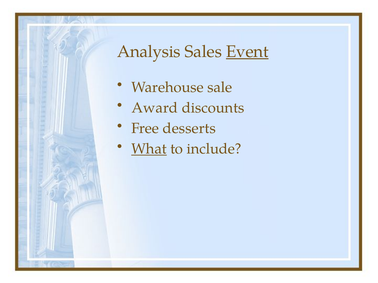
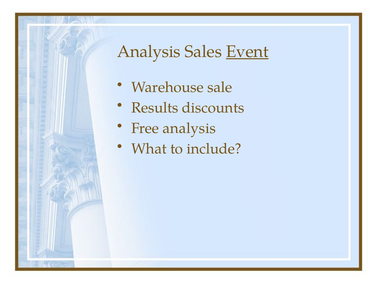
Award: Award -> Results
Free desserts: desserts -> analysis
What underline: present -> none
